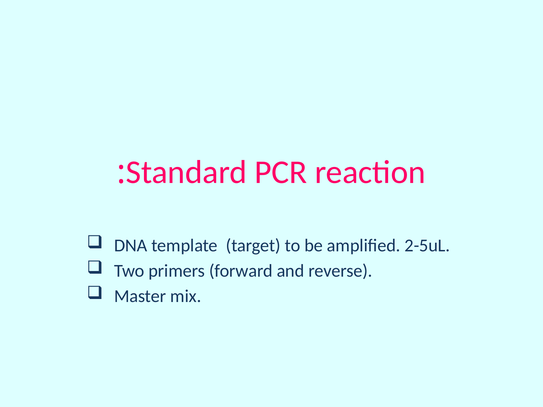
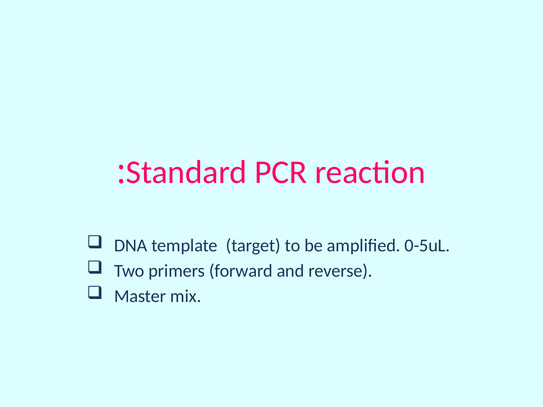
2-5uL: 2-5uL -> 0-5uL
